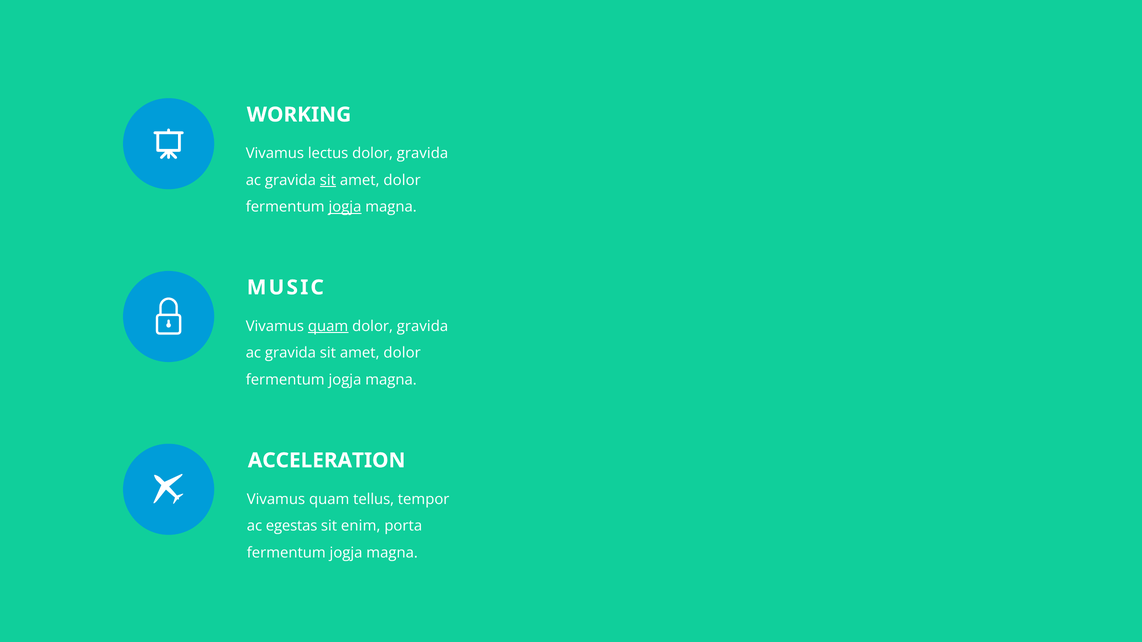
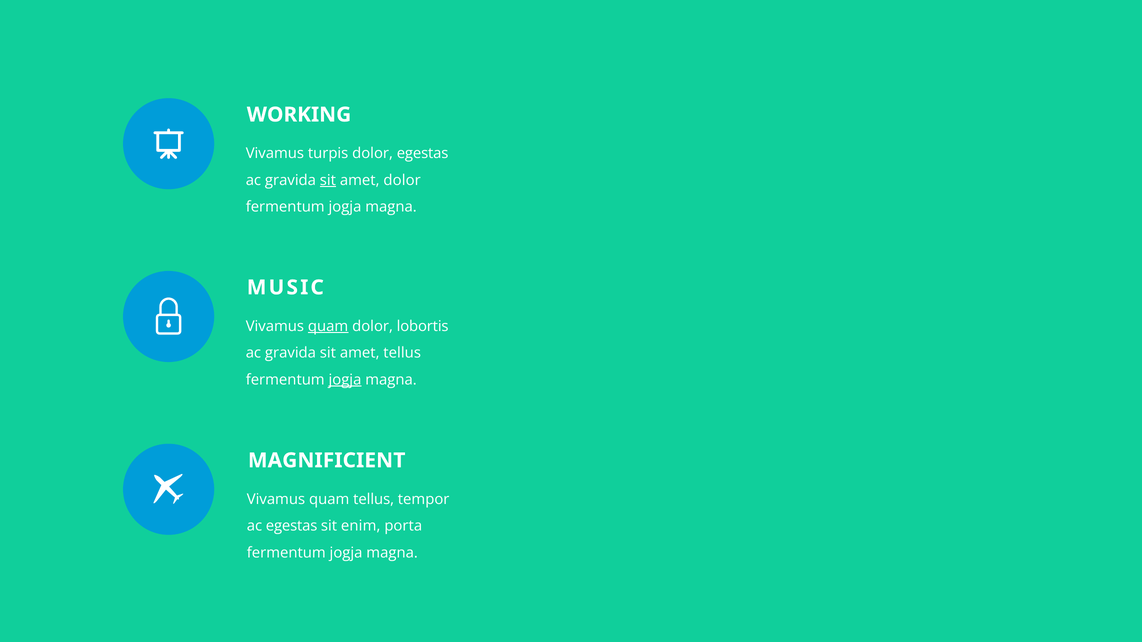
lectus: lectus -> turpis
gravida at (423, 154): gravida -> egestas
jogja at (345, 207) underline: present -> none
gravida at (423, 326): gravida -> lobortis
dolor at (402, 353): dolor -> tellus
jogja at (345, 380) underline: none -> present
ACCELERATION: ACCELERATION -> MAGNIFICIENT
